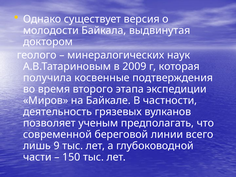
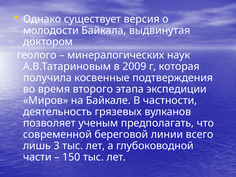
9: 9 -> 3
